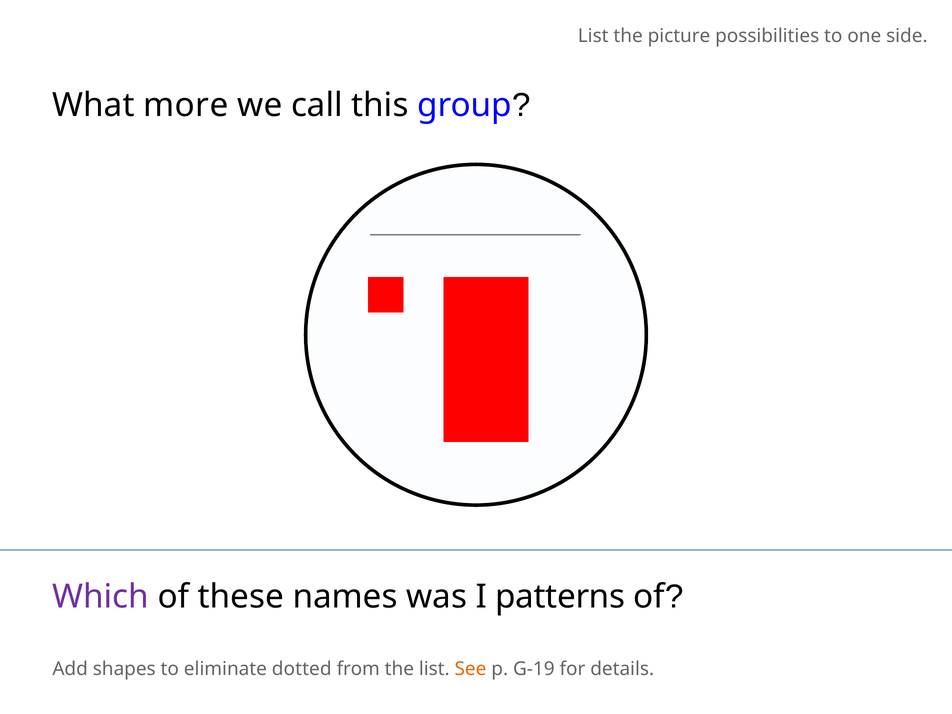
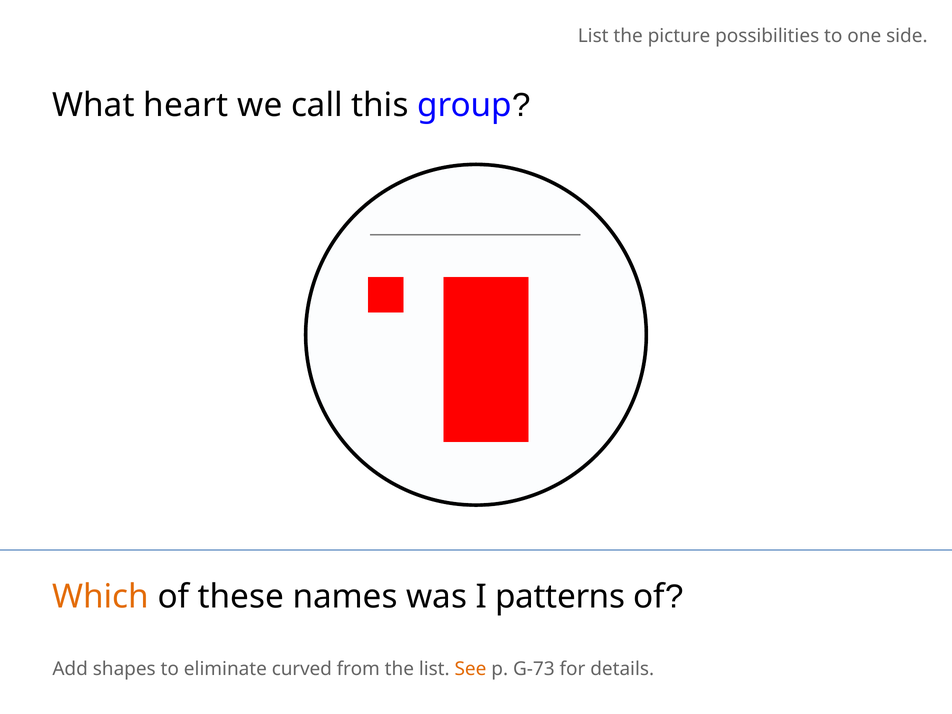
more: more -> heart
Which colour: purple -> orange
dotted: dotted -> curved
G-19: G-19 -> G-73
